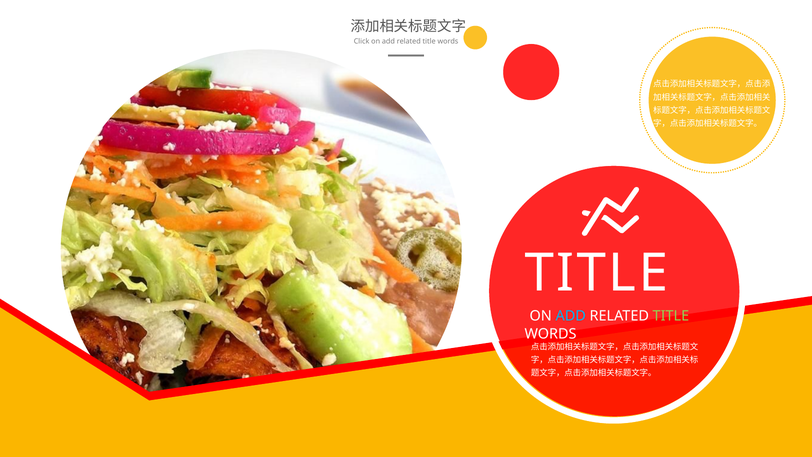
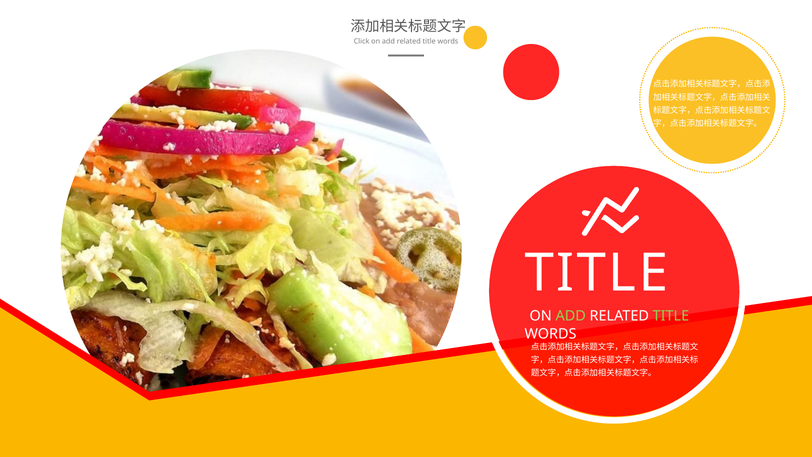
ADD at (571, 316) colour: light blue -> light green
